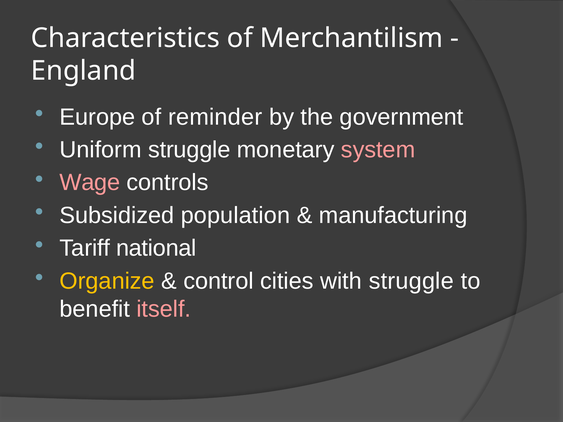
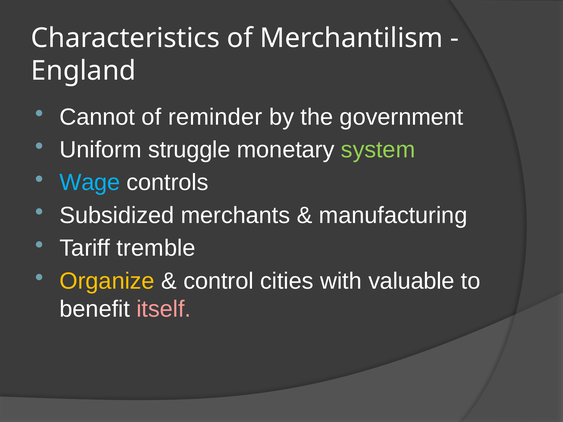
Europe: Europe -> Cannot
system colour: pink -> light green
Wage colour: pink -> light blue
population: population -> merchants
national: national -> tremble
with struggle: struggle -> valuable
